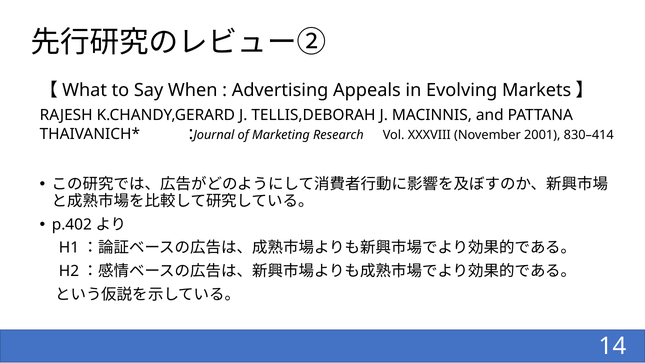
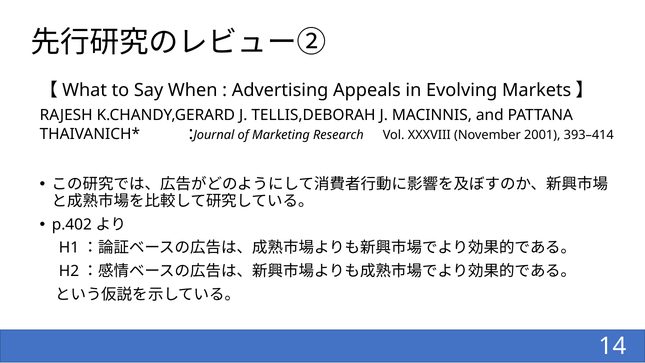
830–414: 830–414 -> 393–414
